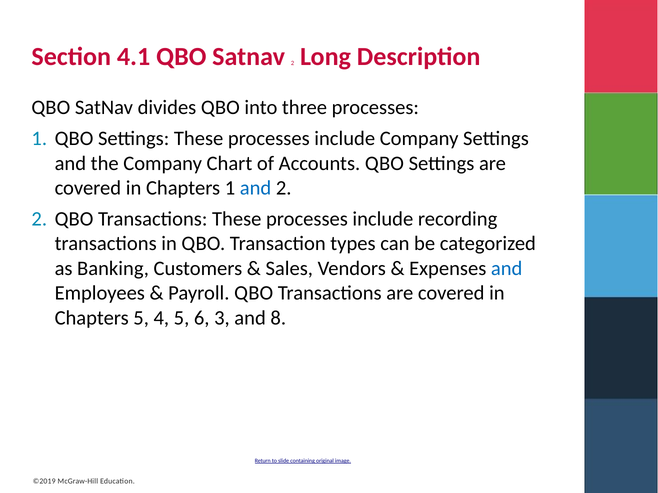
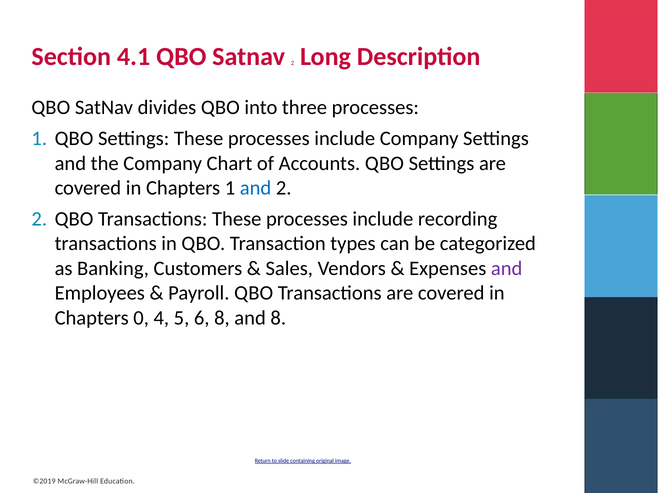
and at (507, 269) colour: blue -> purple
Chapters 5: 5 -> 0
6 3: 3 -> 8
